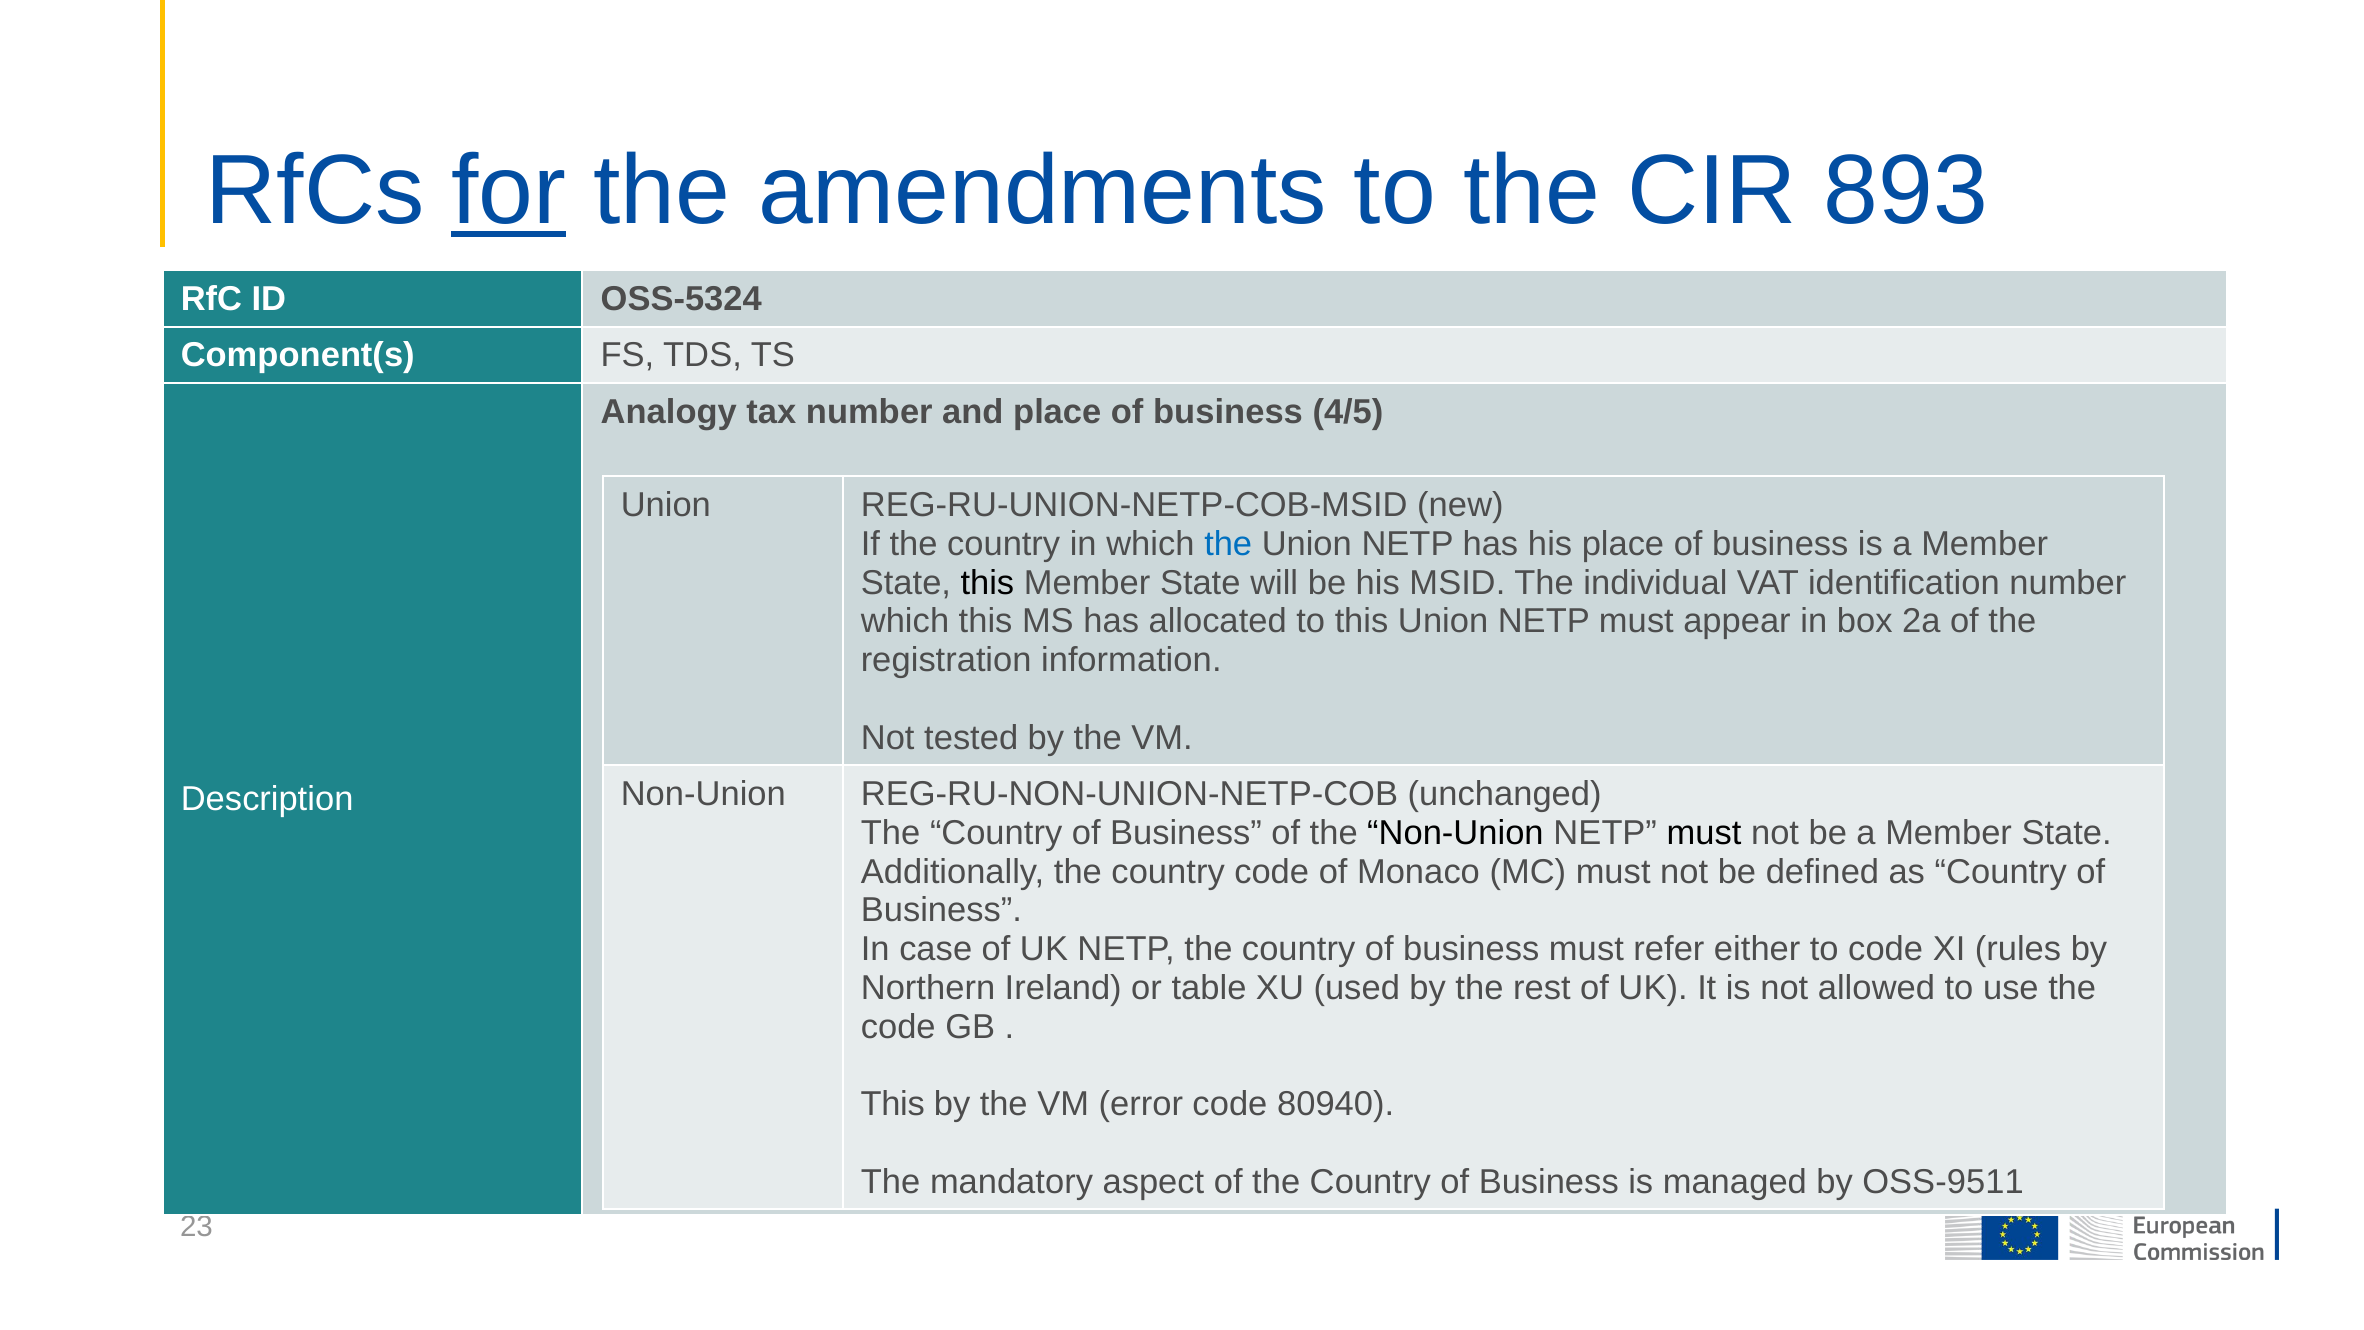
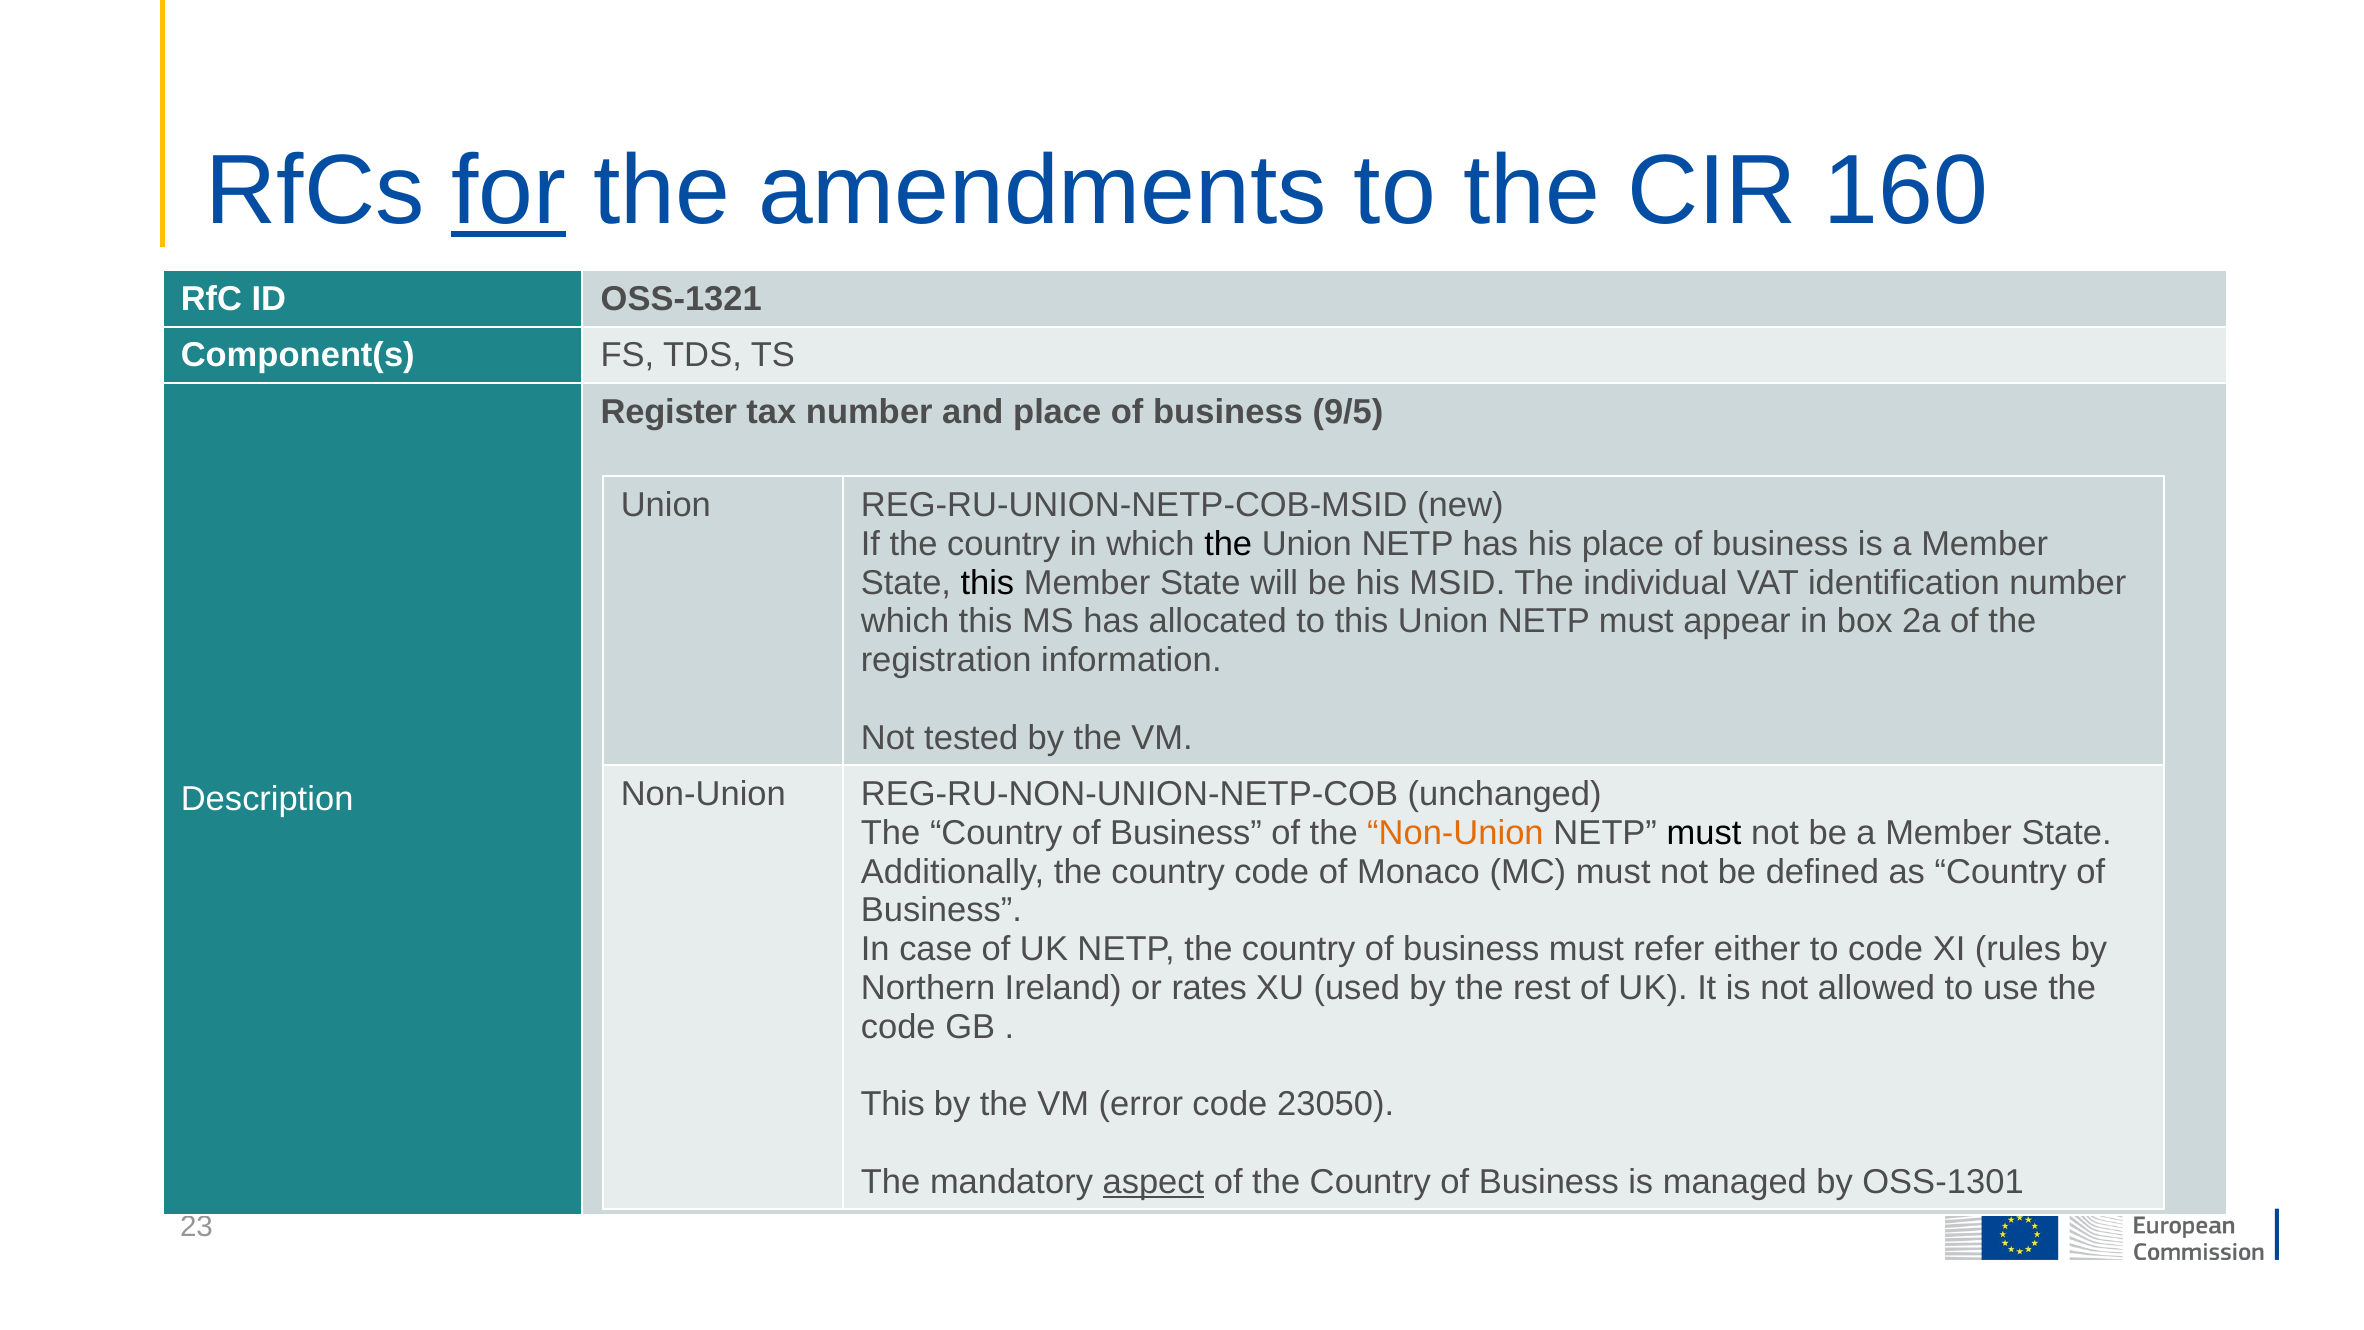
893: 893 -> 160
OSS-5324: OSS-5324 -> OSS-1321
Analogy: Analogy -> Register
4/5: 4/5 -> 9/5
the at (1228, 544) colour: blue -> black
Non-Union at (1455, 833) colour: black -> orange
table: table -> rates
80940: 80940 -> 23050
aspect underline: none -> present
OSS-9511: OSS-9511 -> OSS-1301
